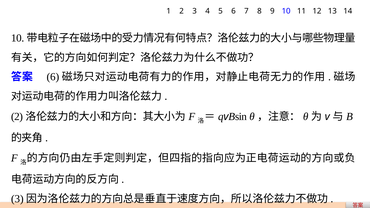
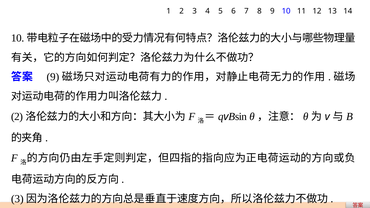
6 at (53, 77): 6 -> 9
